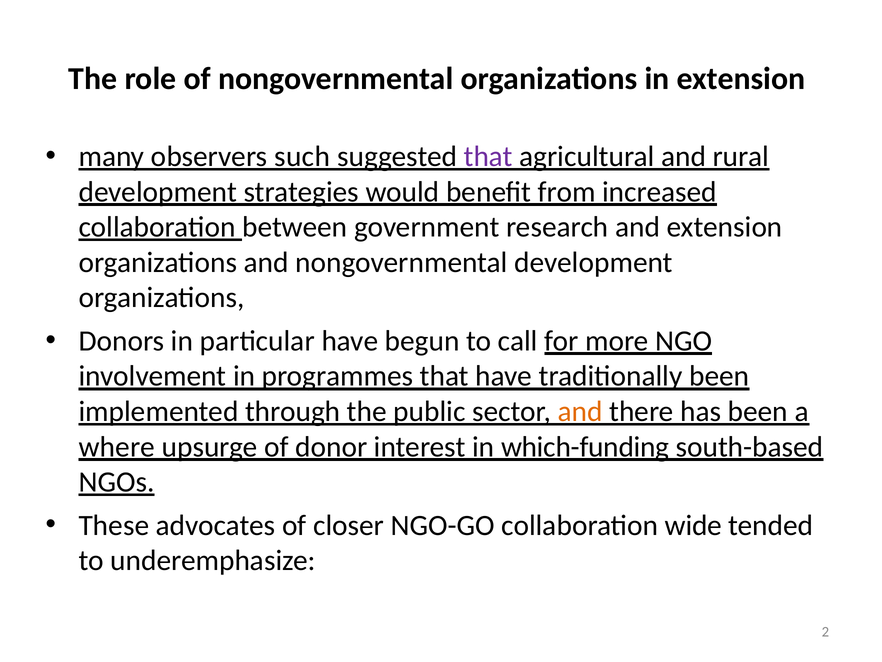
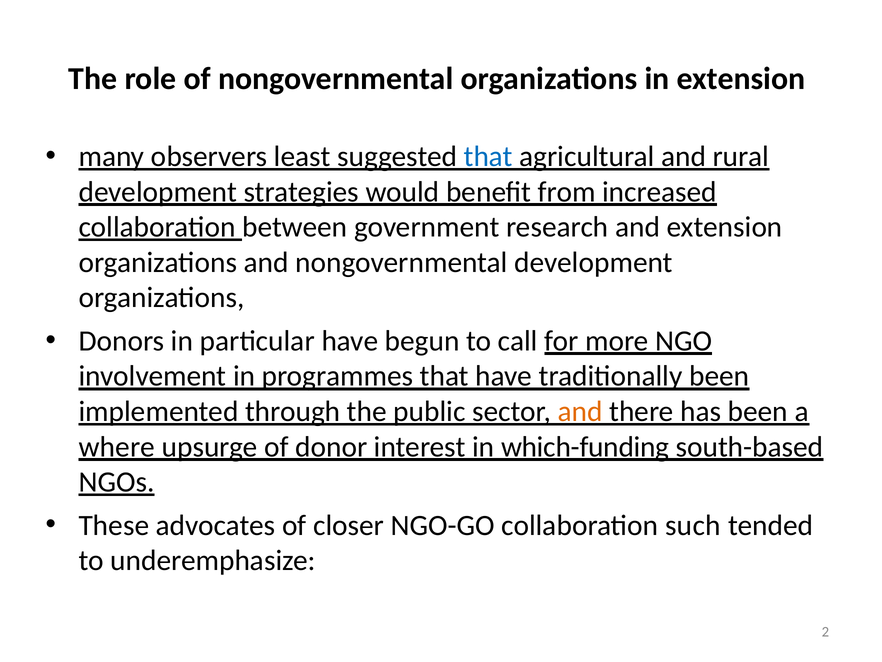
such: such -> least
that at (488, 156) colour: purple -> blue
wide: wide -> such
